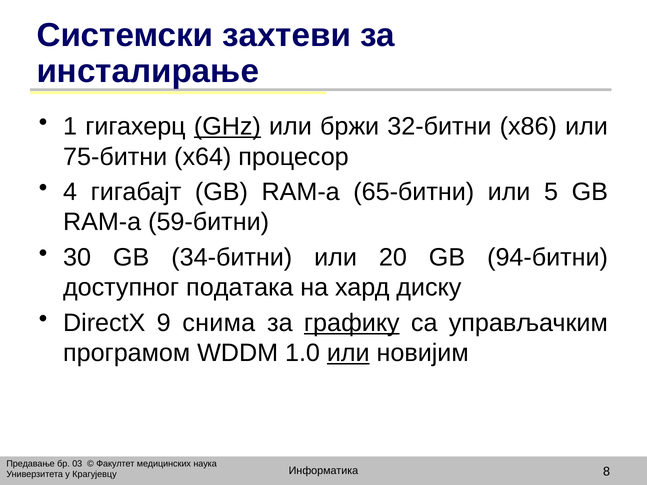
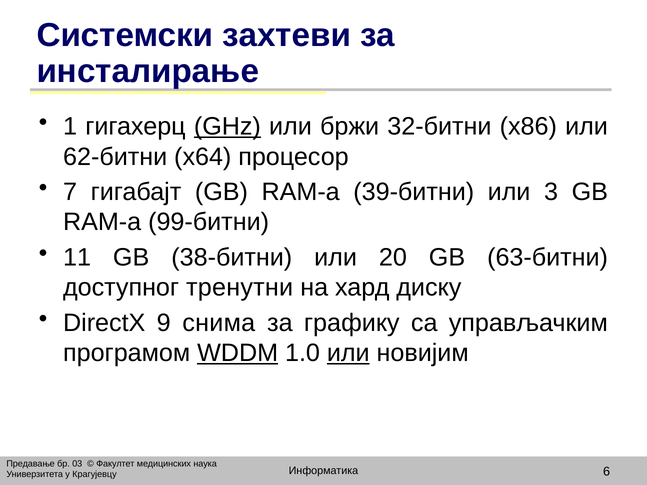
75-битни: 75-битни -> 62-битни
4: 4 -> 7
65-битни: 65-битни -> 39-битни
5: 5 -> 3
59-битни: 59-битни -> 99-битни
30: 30 -> 11
34-битни: 34-битни -> 38-битни
94-битни: 94-битни -> 63-битни
података: података -> тренутни
графику underline: present -> none
WDDM underline: none -> present
8: 8 -> 6
